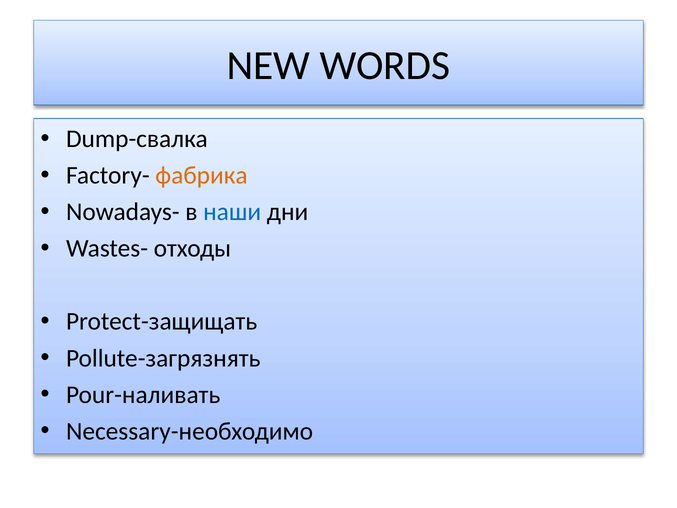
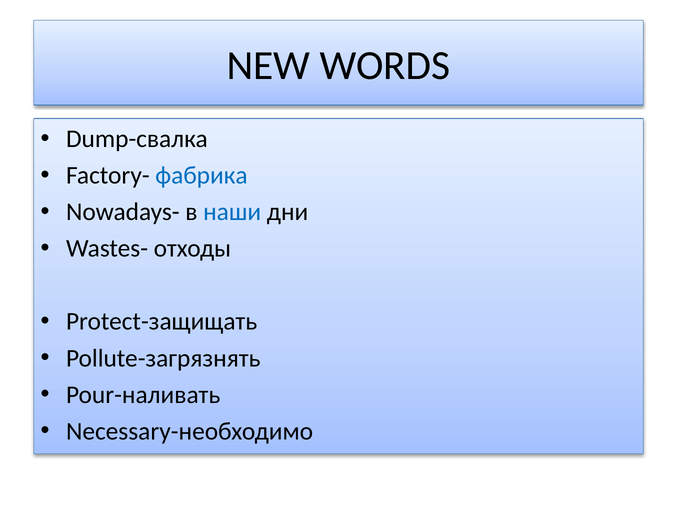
фабрика colour: orange -> blue
